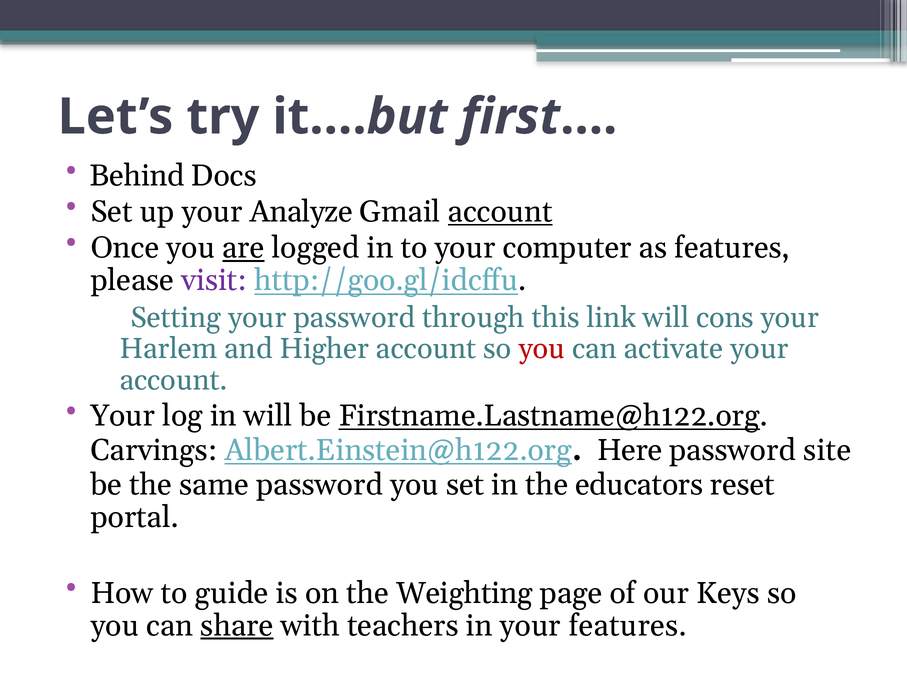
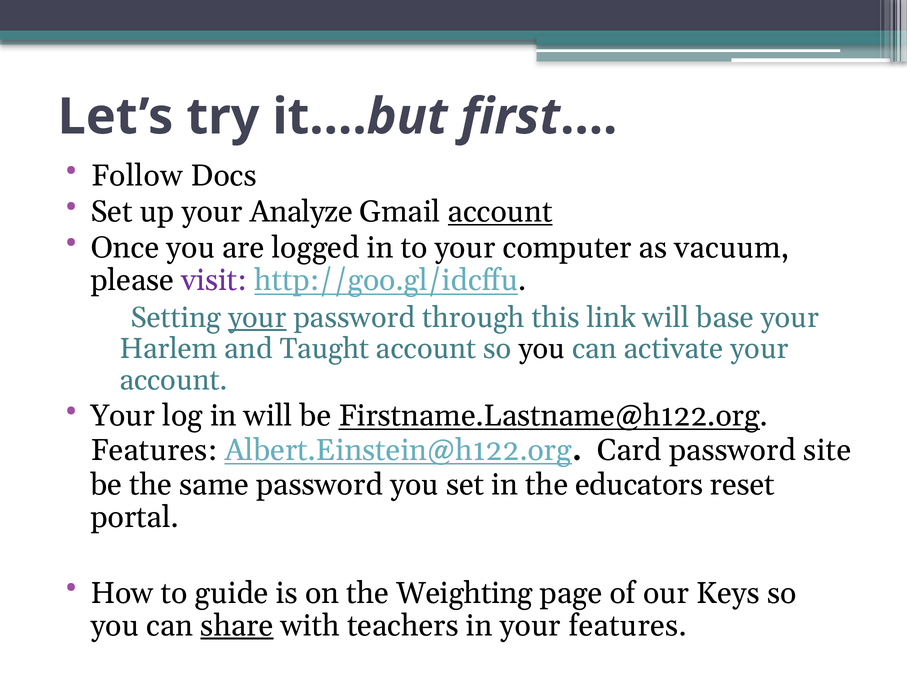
Behind: Behind -> Follow
are underline: present -> none
as features: features -> vacuum
your at (257, 318) underline: none -> present
cons: cons -> base
Higher: Higher -> Taught
you at (542, 349) colour: red -> black
Carvings at (154, 450): Carvings -> Features
Here: Here -> Card
